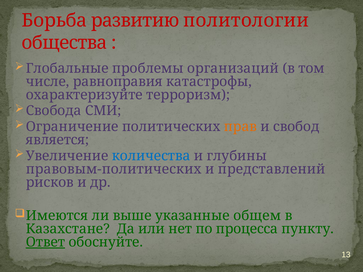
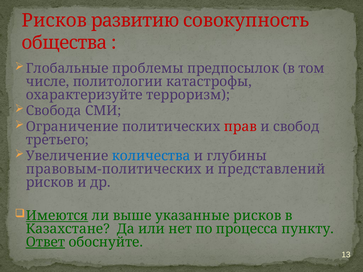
Борьба at (54, 20): Борьба -> Рисков
политологии: политологии -> совокупность
организаций: организаций -> предпосылок
равноправия: равноправия -> политологии
прав colour: orange -> red
является: является -> третьего
Имеются underline: none -> present
указанные общем: общем -> рисков
